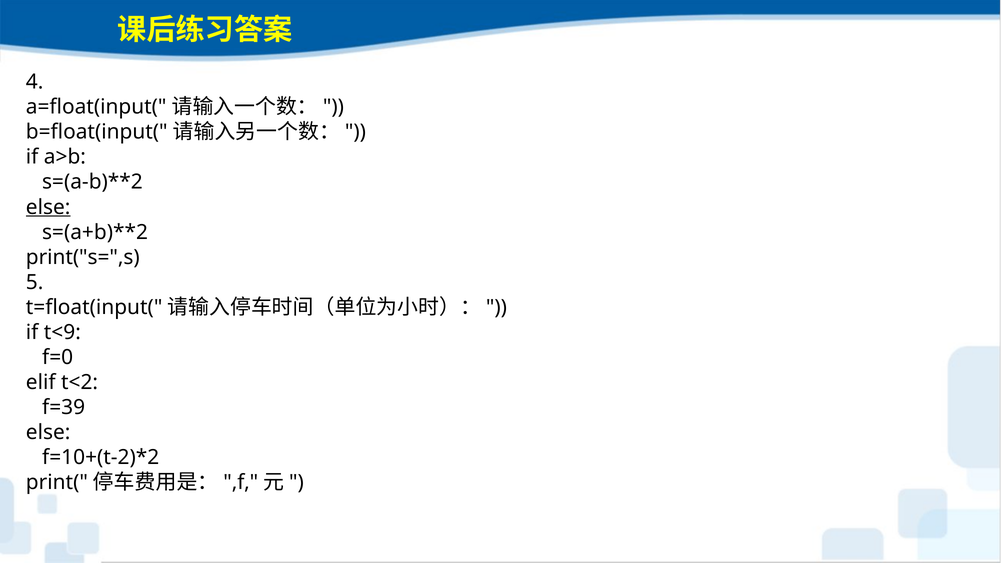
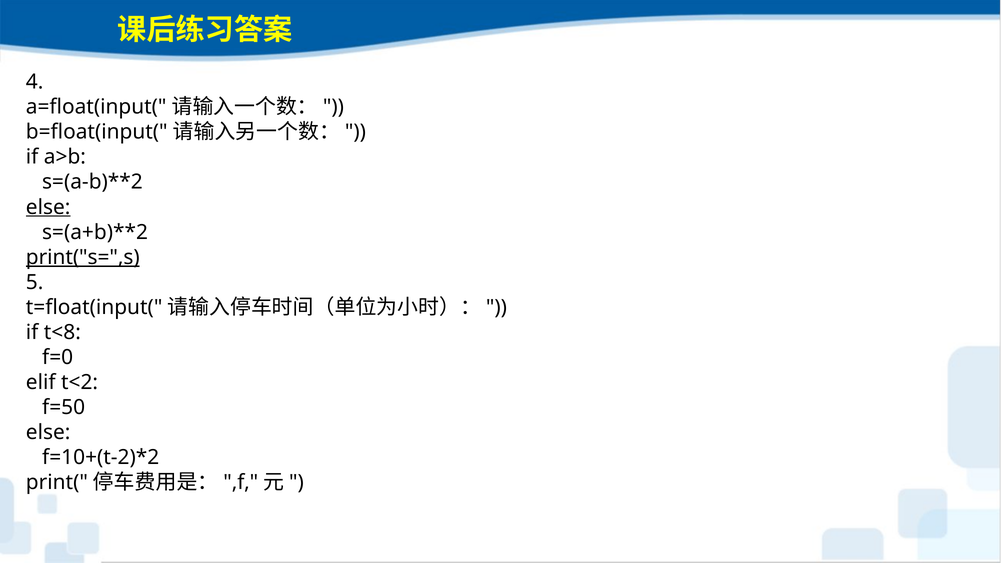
print("s=",s underline: none -> present
t<9: t<9 -> t<8
f=39: f=39 -> f=50
